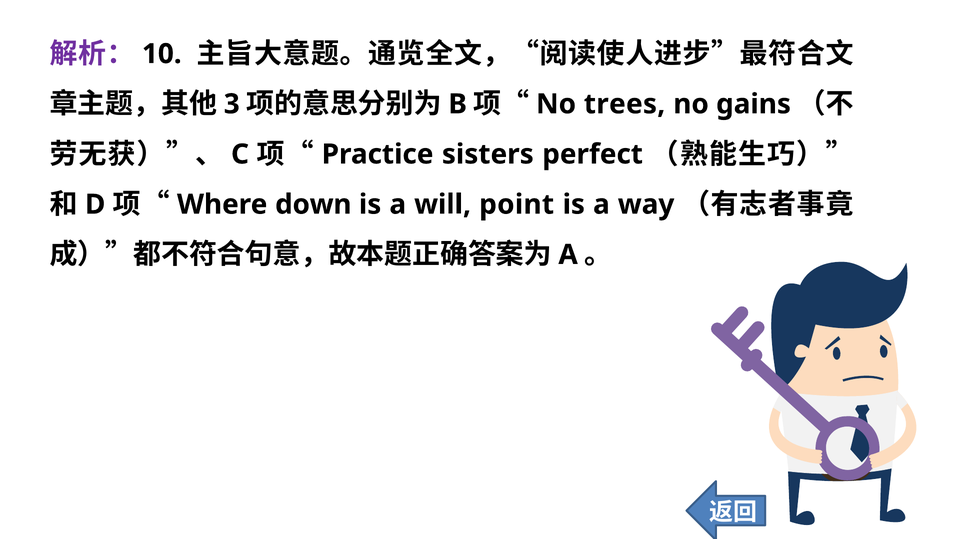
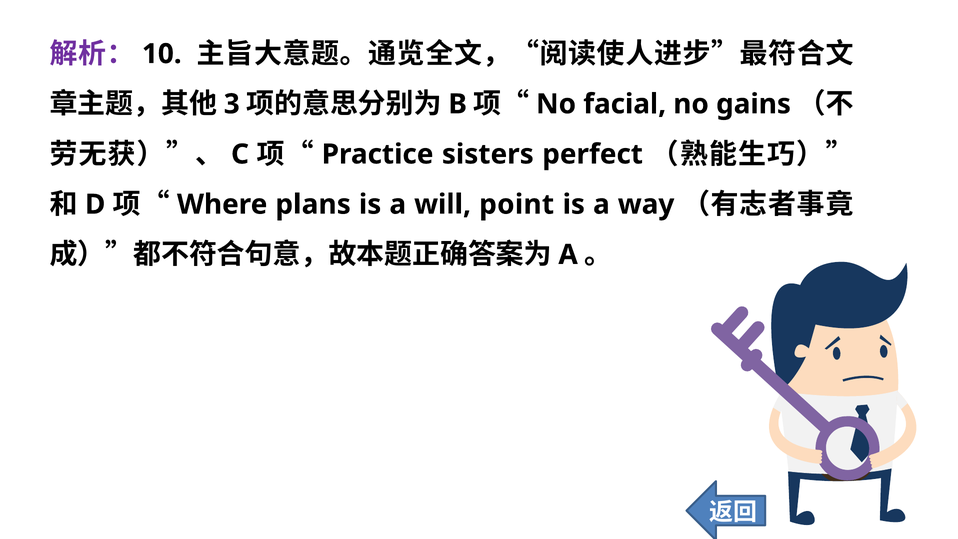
trees: trees -> facial
down: down -> plans
